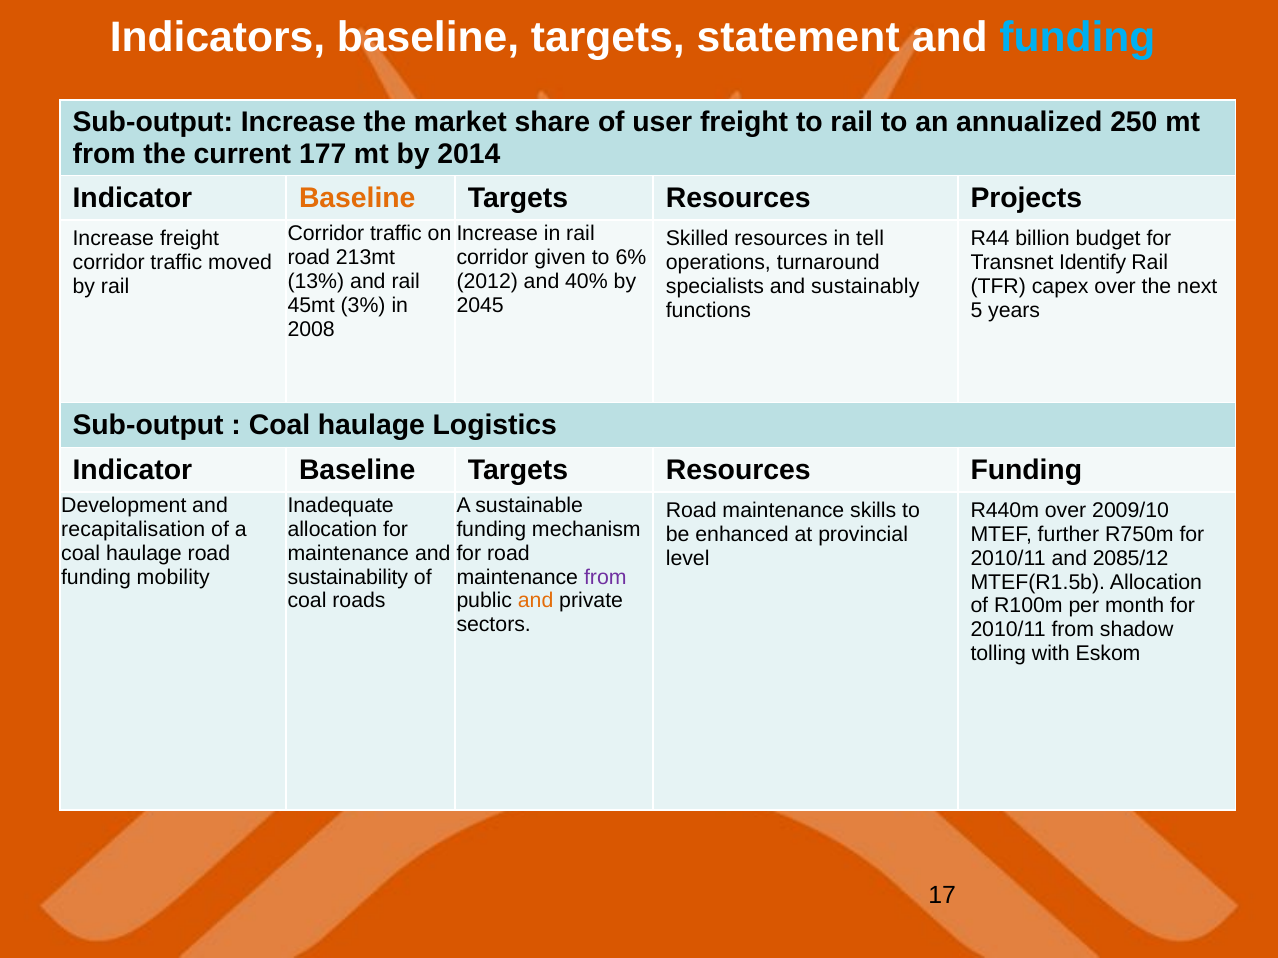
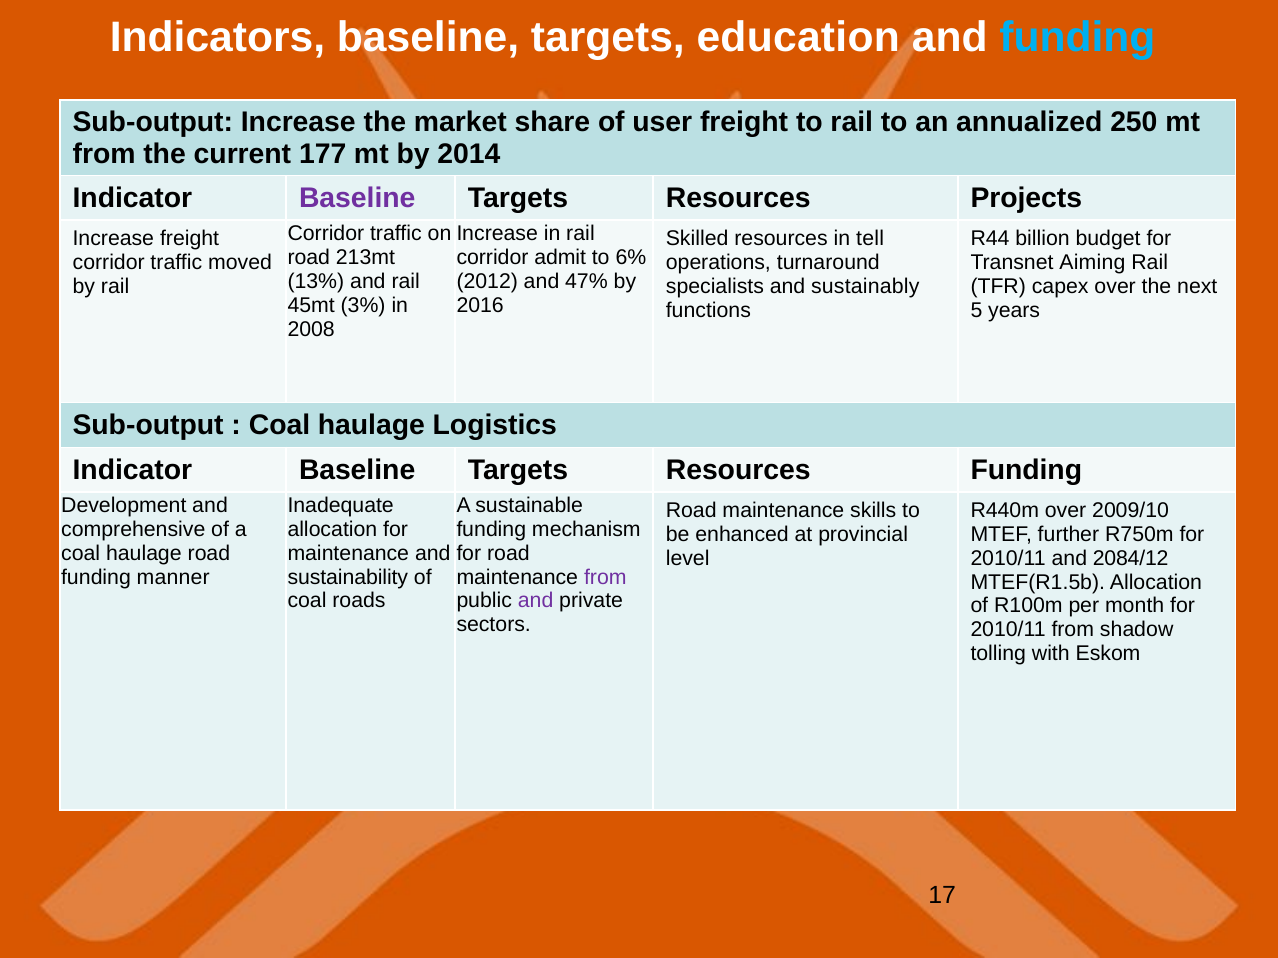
statement: statement -> education
Baseline at (357, 198) colour: orange -> purple
given: given -> admit
Identify: Identify -> Aiming
40%: 40% -> 47%
2045: 2045 -> 2016
recapitalisation: recapitalisation -> comprehensive
2085/12: 2085/12 -> 2084/12
mobility: mobility -> manner
and at (536, 601) colour: orange -> purple
